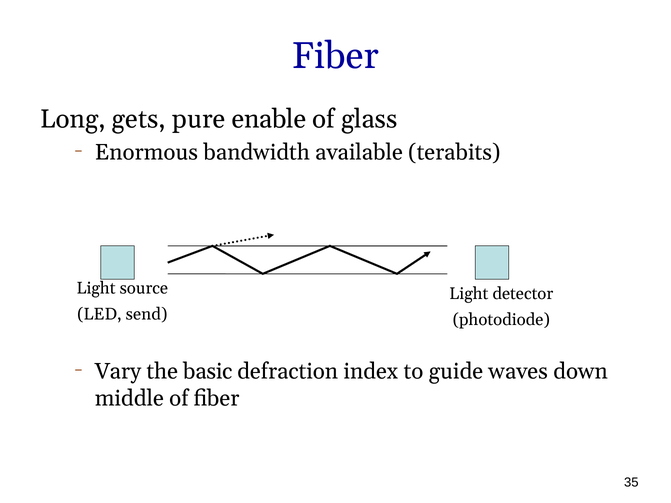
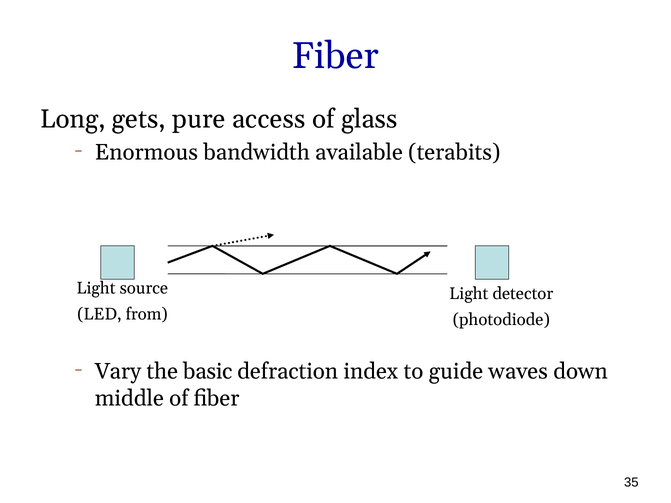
enable: enable -> access
send: send -> from
